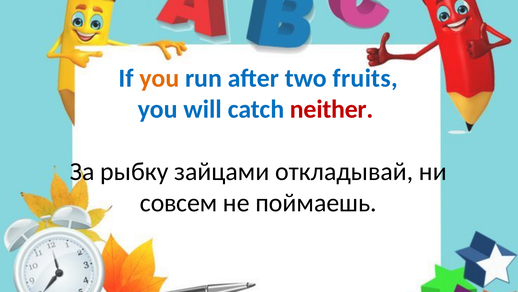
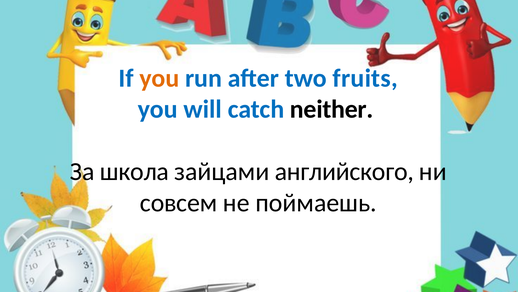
neither colour: red -> black
рыбку: рыбку -> школа
откладывай: откладывай -> английского
